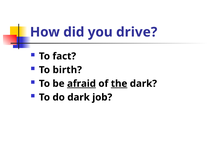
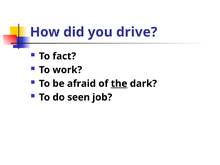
birth: birth -> work
afraid underline: present -> none
do dark: dark -> seen
